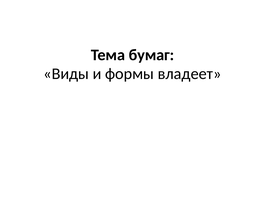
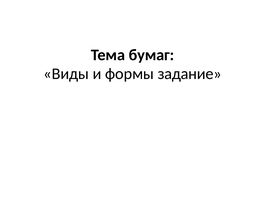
владеет: владеет -> задание
